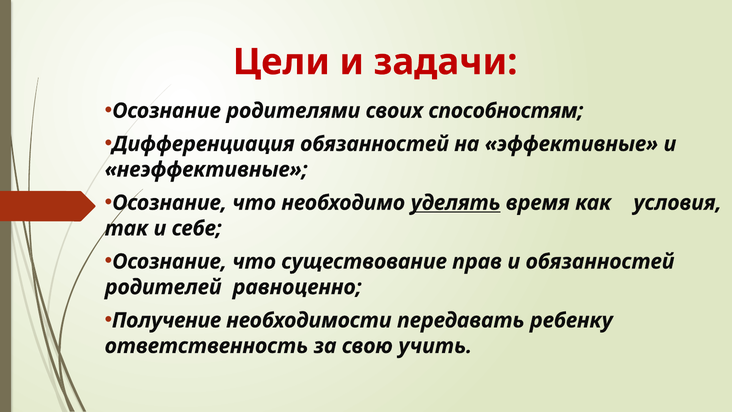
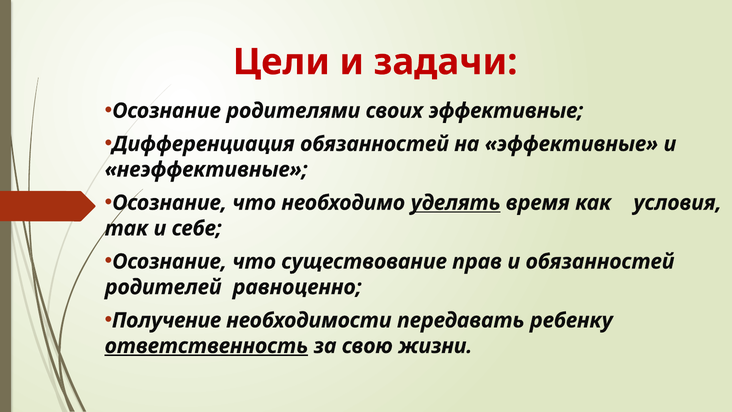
своих способностям: способностям -> эффективные
ответственность underline: none -> present
учить: учить -> жизни
